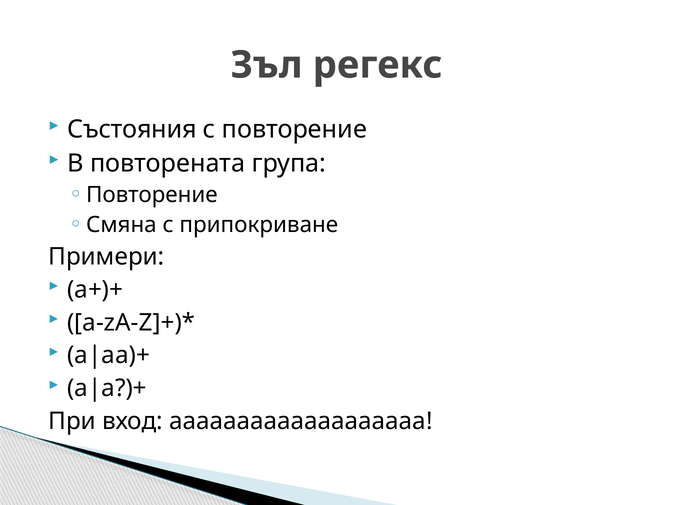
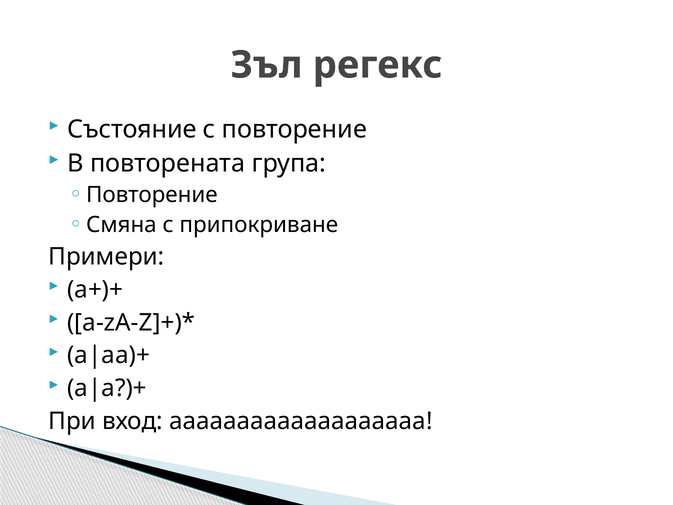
Състояния: Състояния -> Състояние
